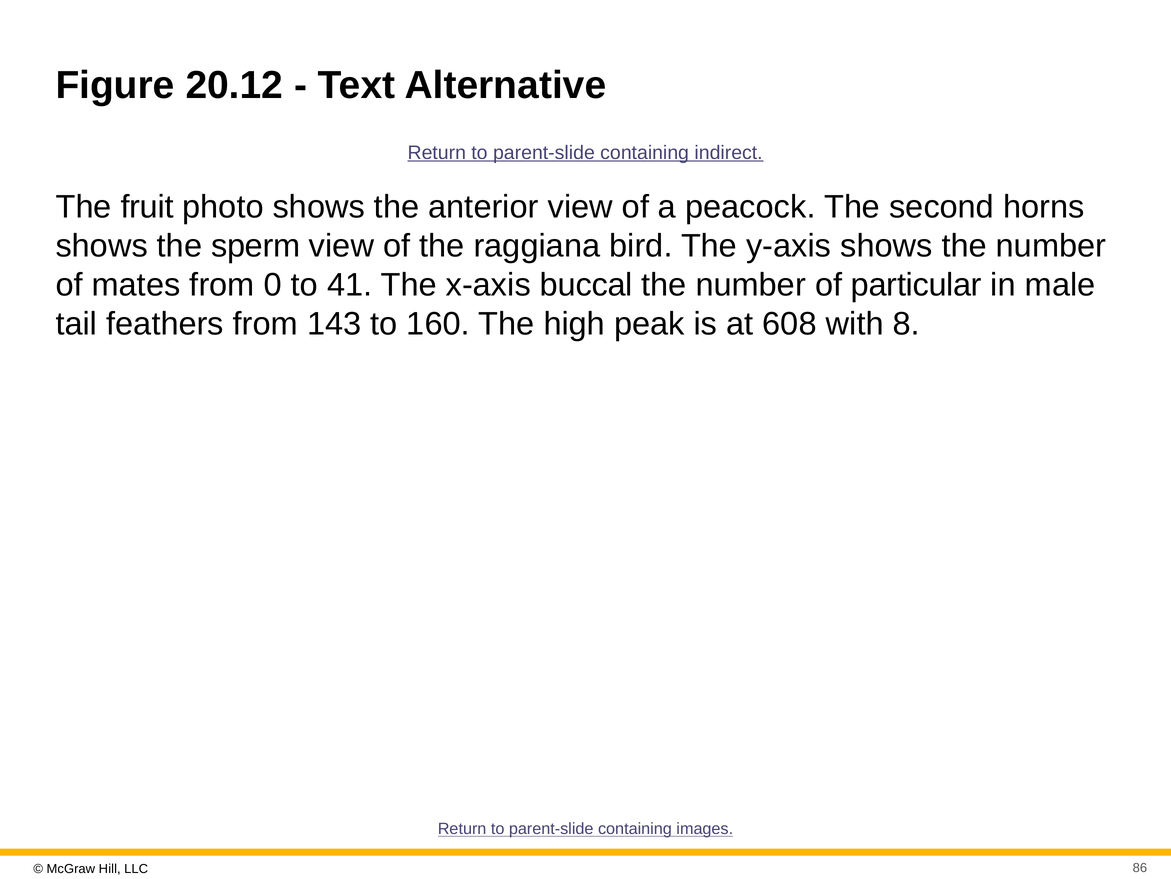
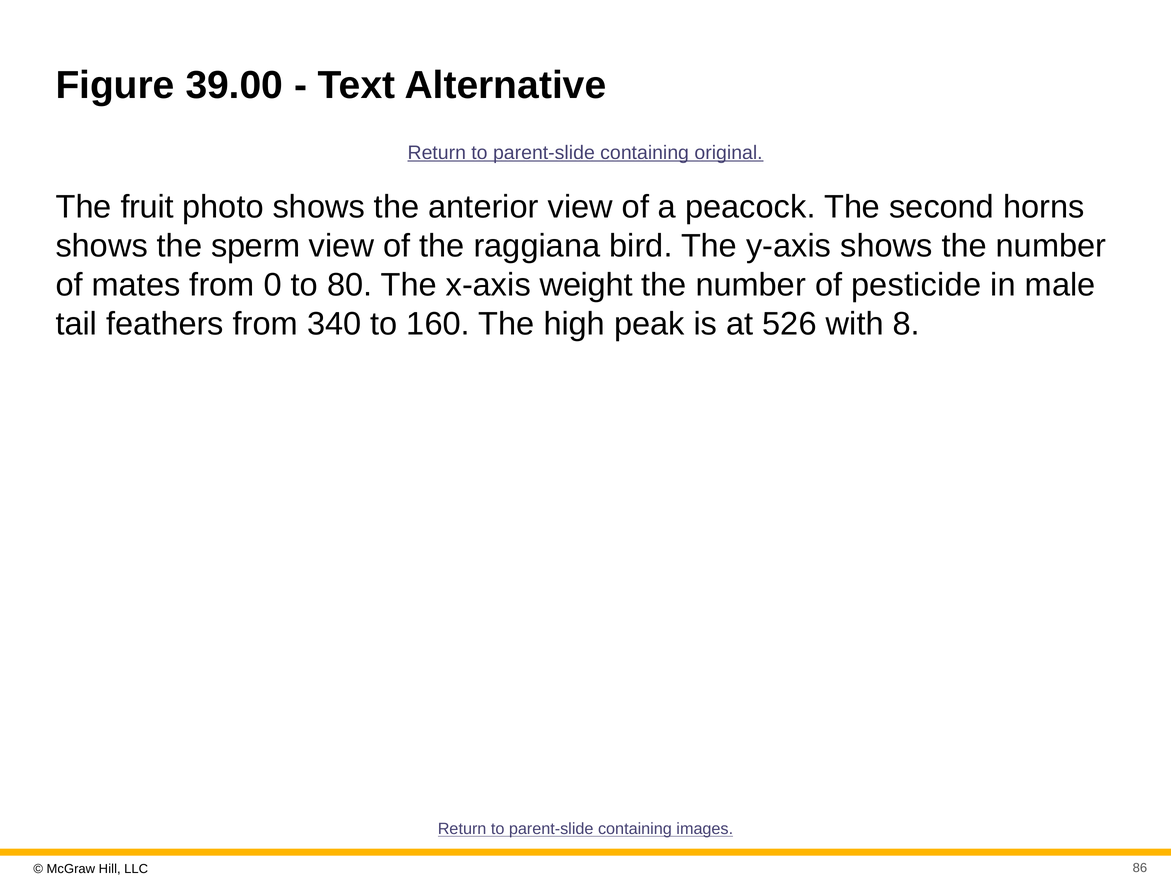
20.12: 20.12 -> 39.00
indirect: indirect -> original
41: 41 -> 80
buccal: buccal -> weight
particular: particular -> pesticide
143: 143 -> 340
608: 608 -> 526
